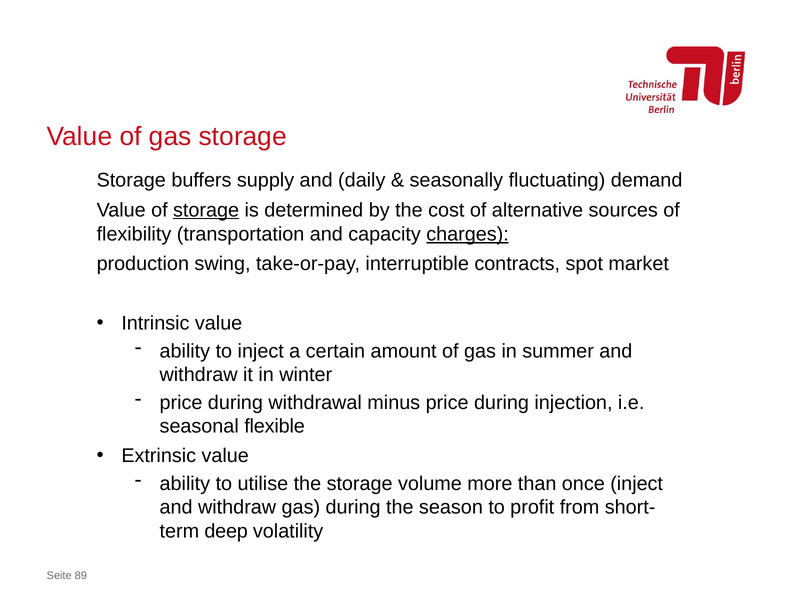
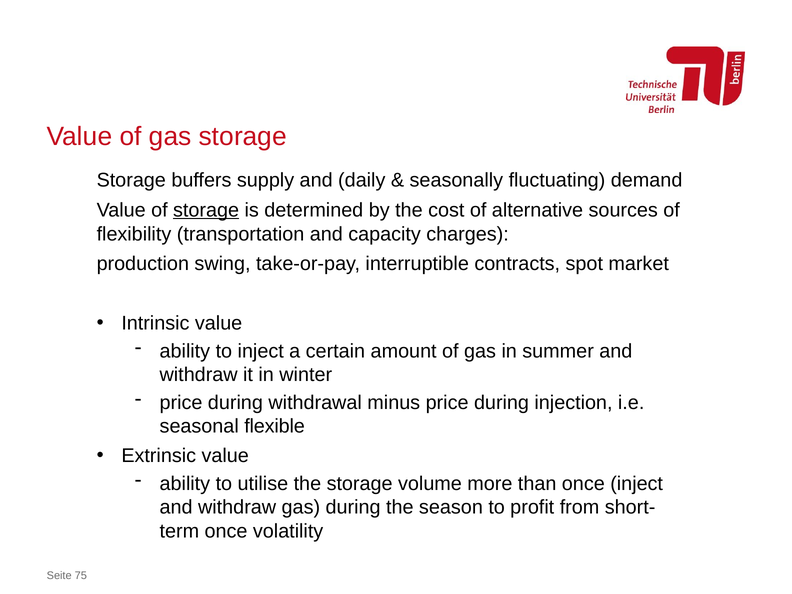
charges underline: present -> none
deep at (226, 531): deep -> once
89: 89 -> 75
